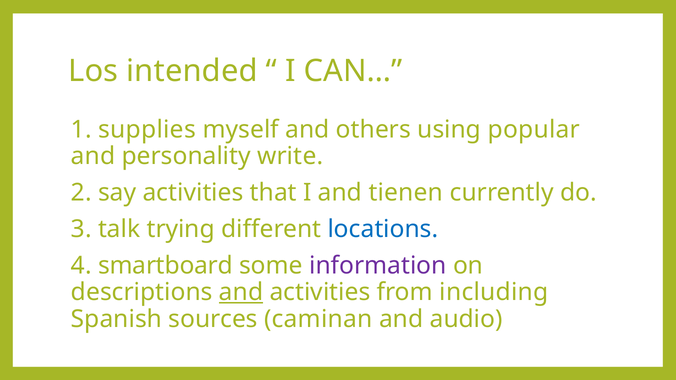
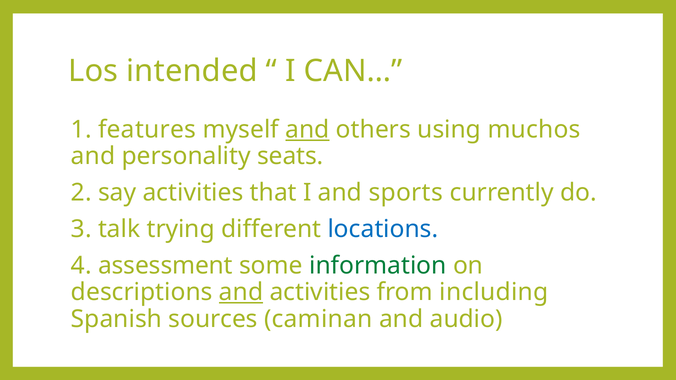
supplies: supplies -> features
and at (307, 130) underline: none -> present
popular: popular -> muchos
write: write -> seats
tienen: tienen -> sports
smartboard: smartboard -> assessment
information colour: purple -> green
